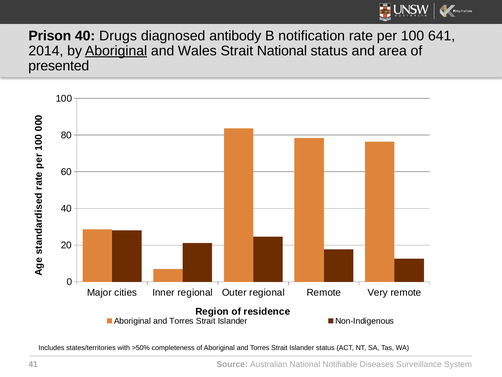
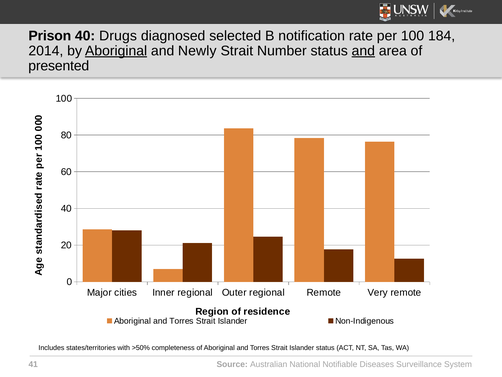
antibody: antibody -> selected
641: 641 -> 184
Wales: Wales -> Newly
Strait National: National -> Number
and at (363, 51) underline: none -> present
